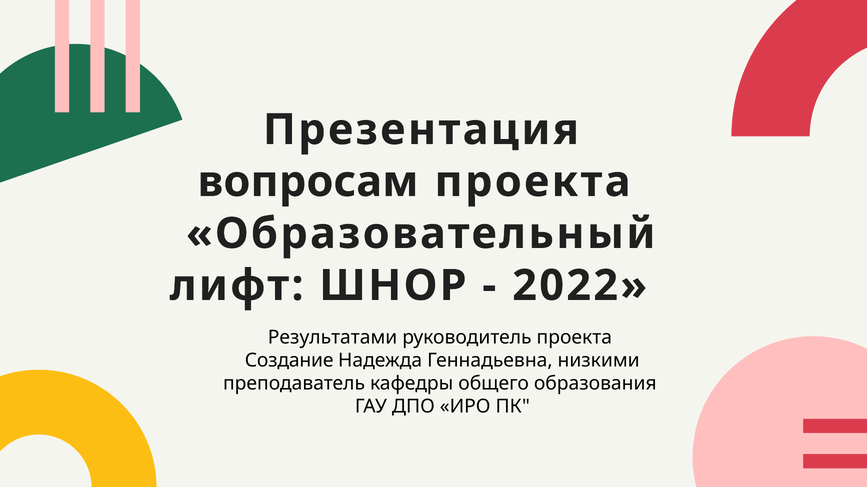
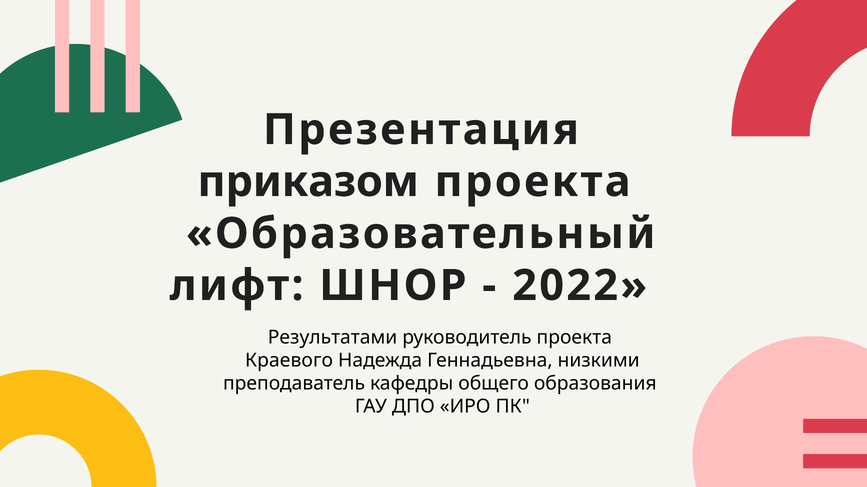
вопросам: вопросам -> приказом
Создание: Создание -> Краевого
